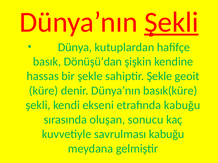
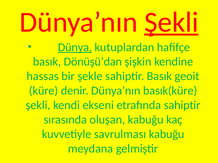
Dünya underline: none -> present
sahiptir Şekle: Şekle -> Basık
etrafında kabuğu: kabuğu -> sahiptir
oluşan sonucu: sonucu -> kabuğu
